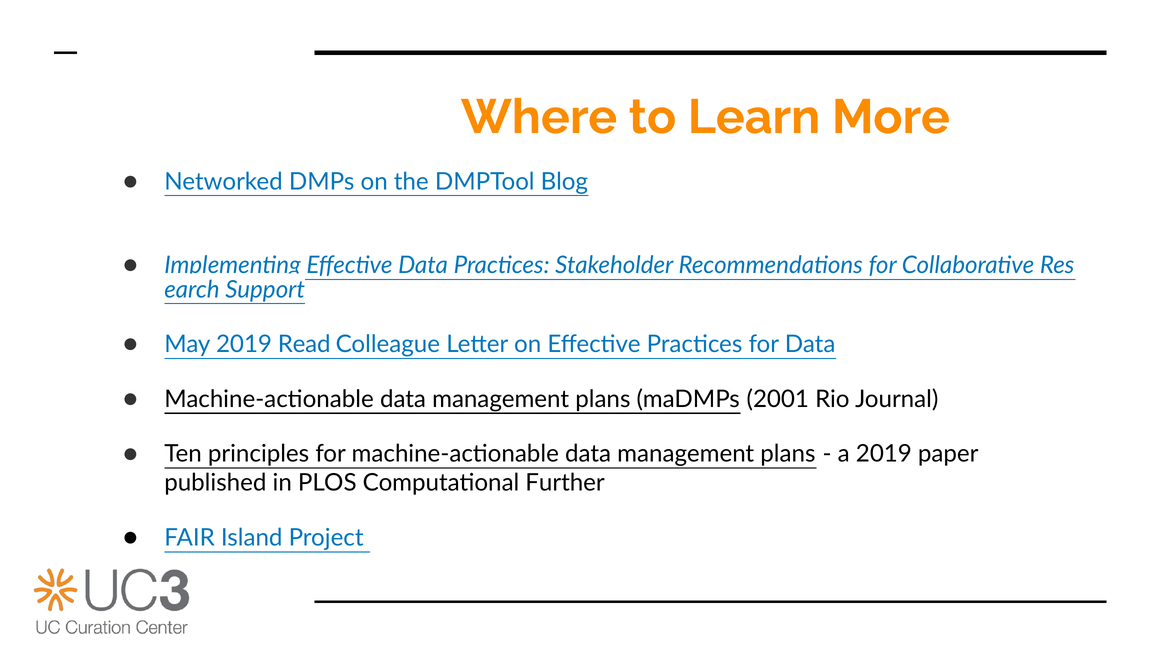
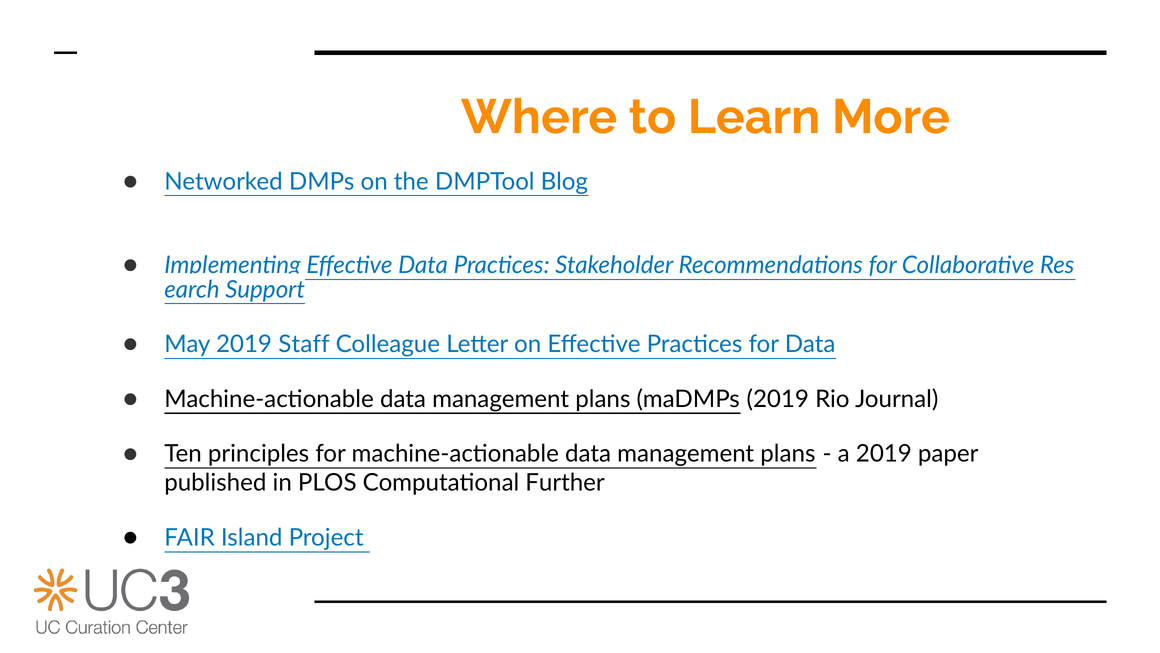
Read: Read -> Staff
maDMPs 2001: 2001 -> 2019
